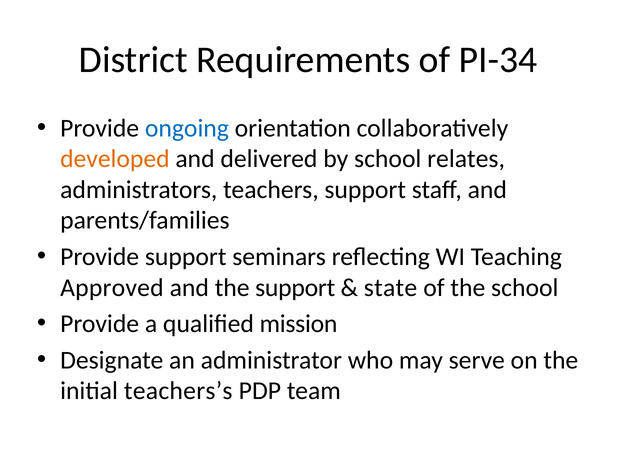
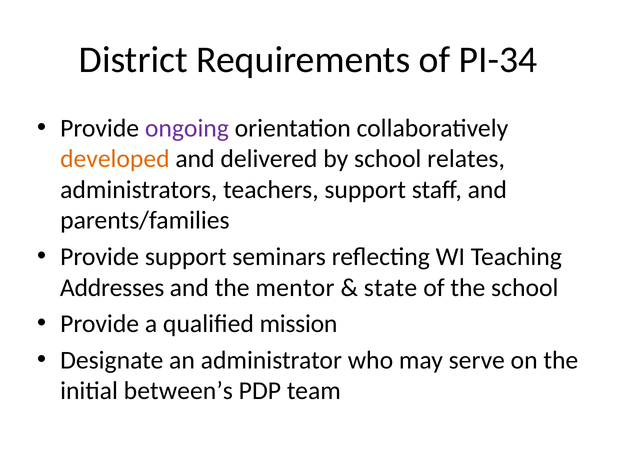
ongoing colour: blue -> purple
Approved: Approved -> Addresses
the support: support -> mentor
teachers’s: teachers’s -> between’s
